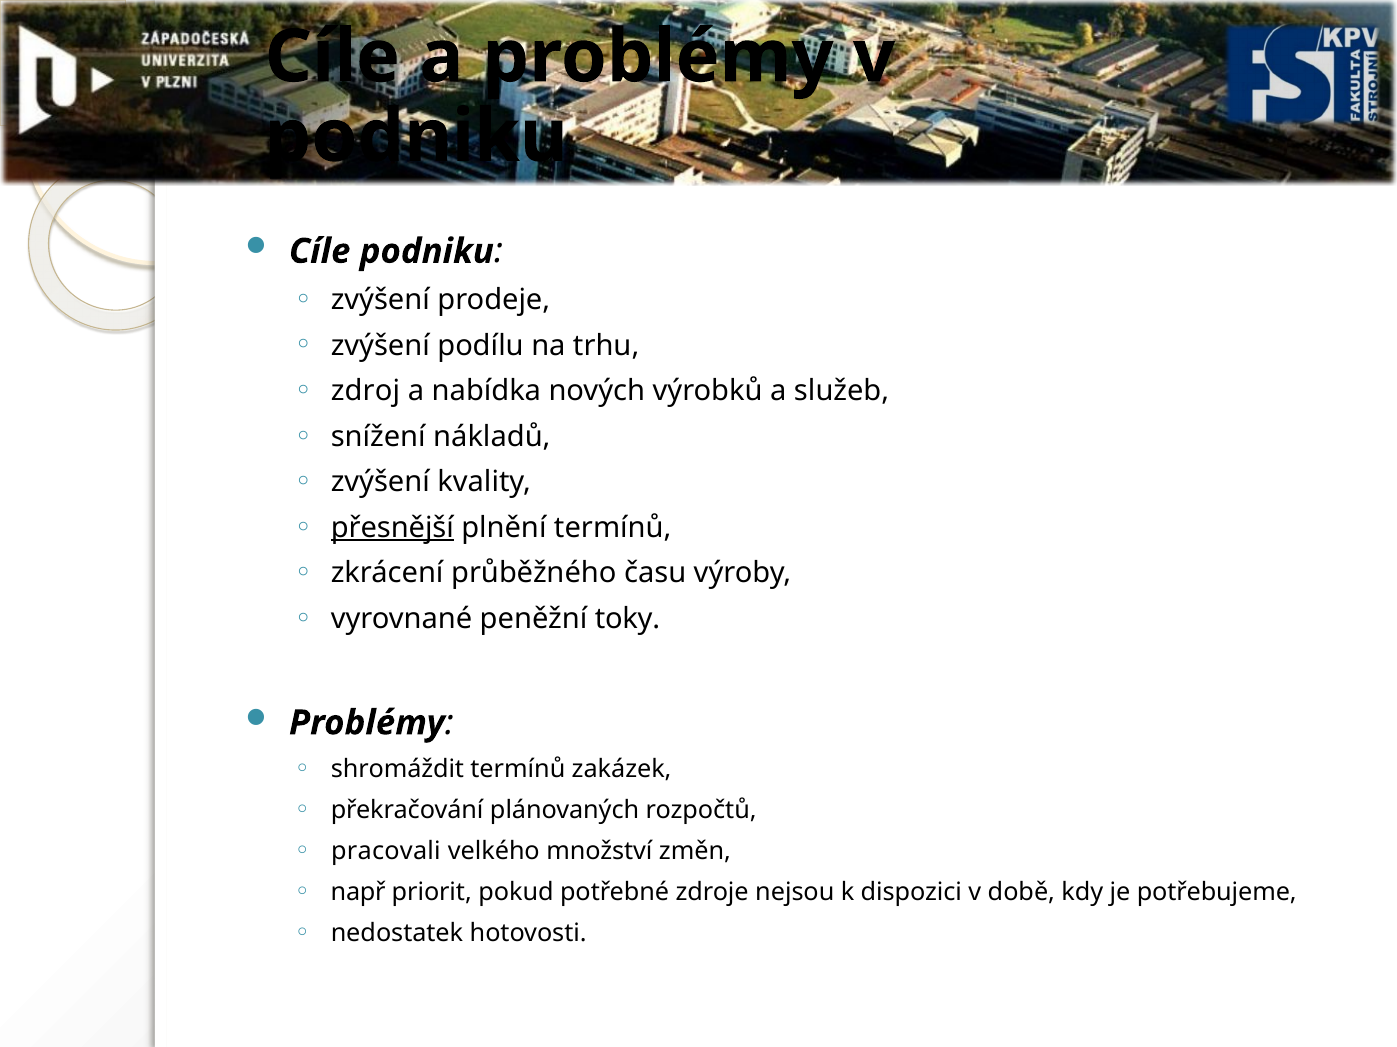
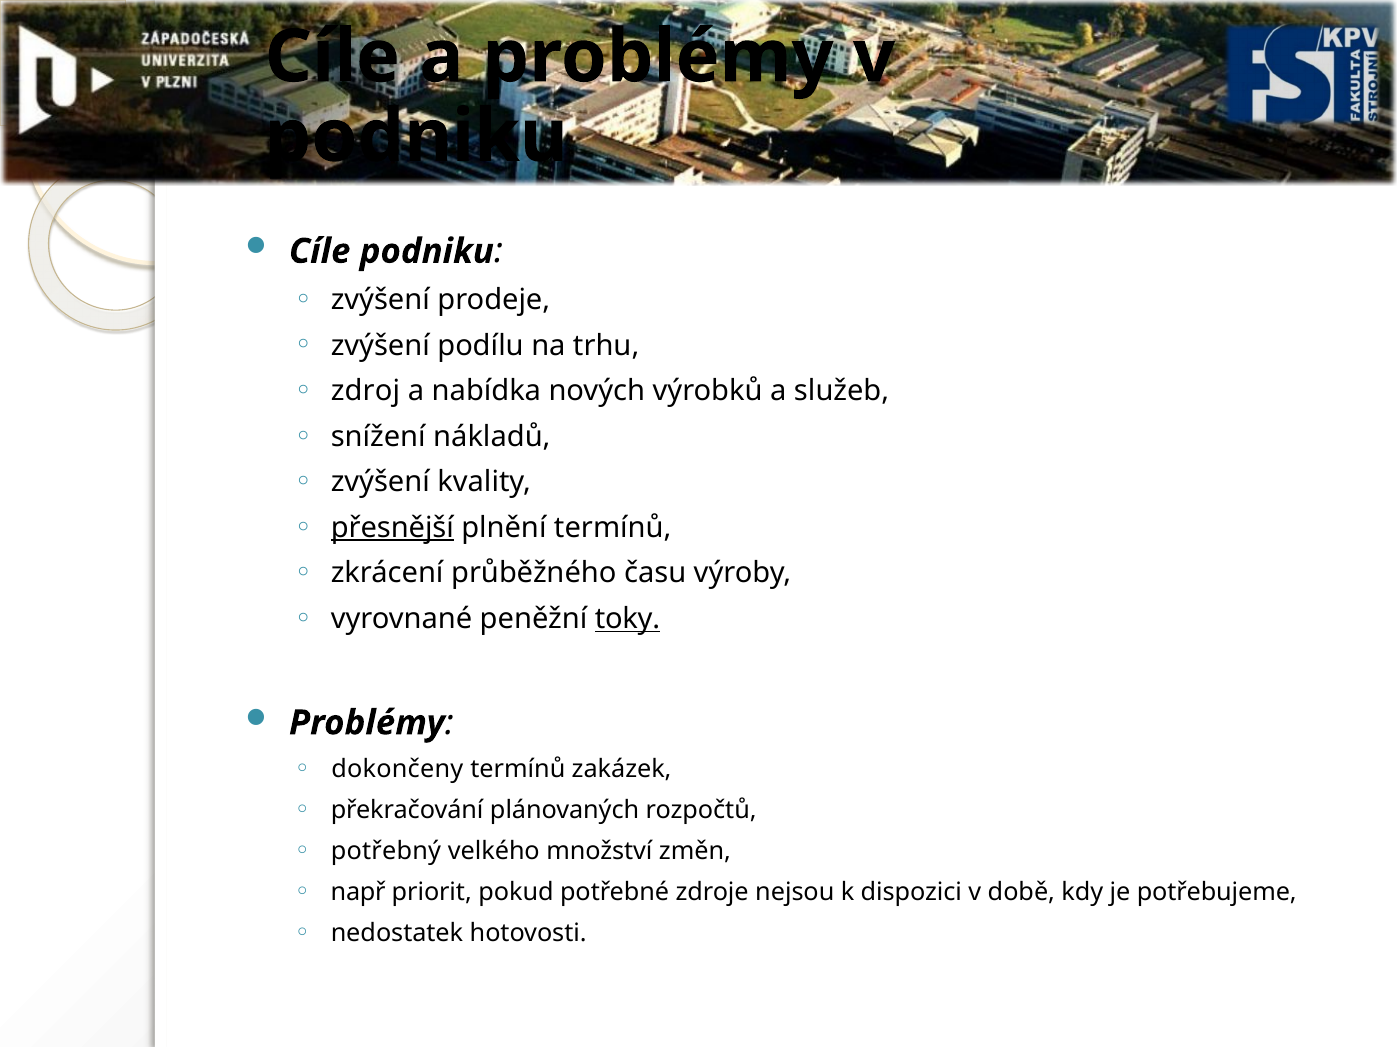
toky underline: none -> present
shromáždit: shromáždit -> dokončeny
pracovali: pracovali -> potřebný
